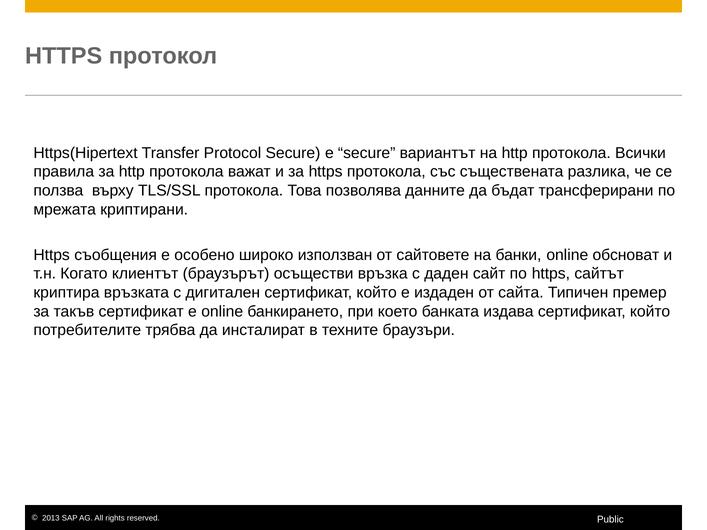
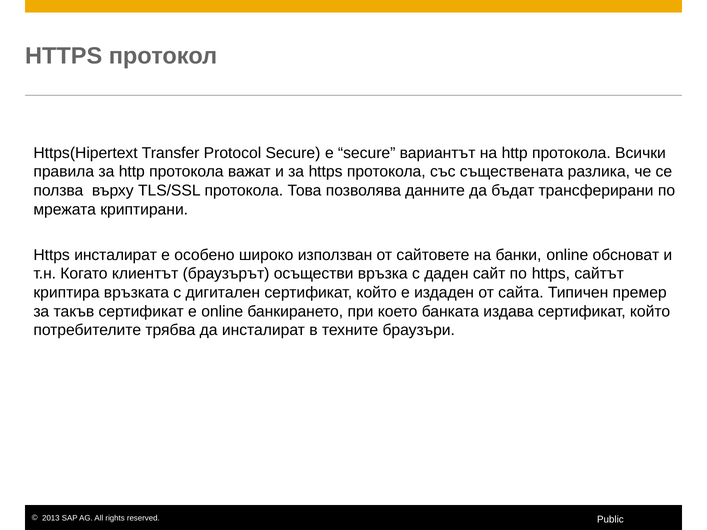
Https съобщения: съобщения -> инсталират
